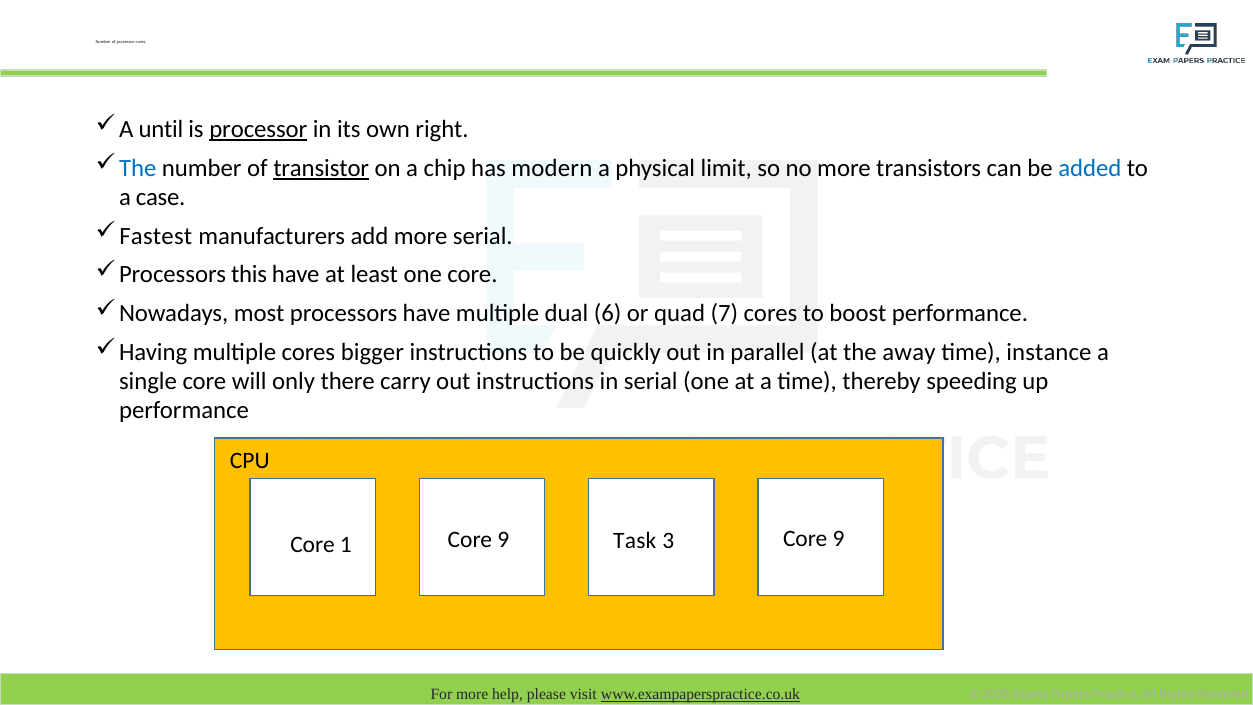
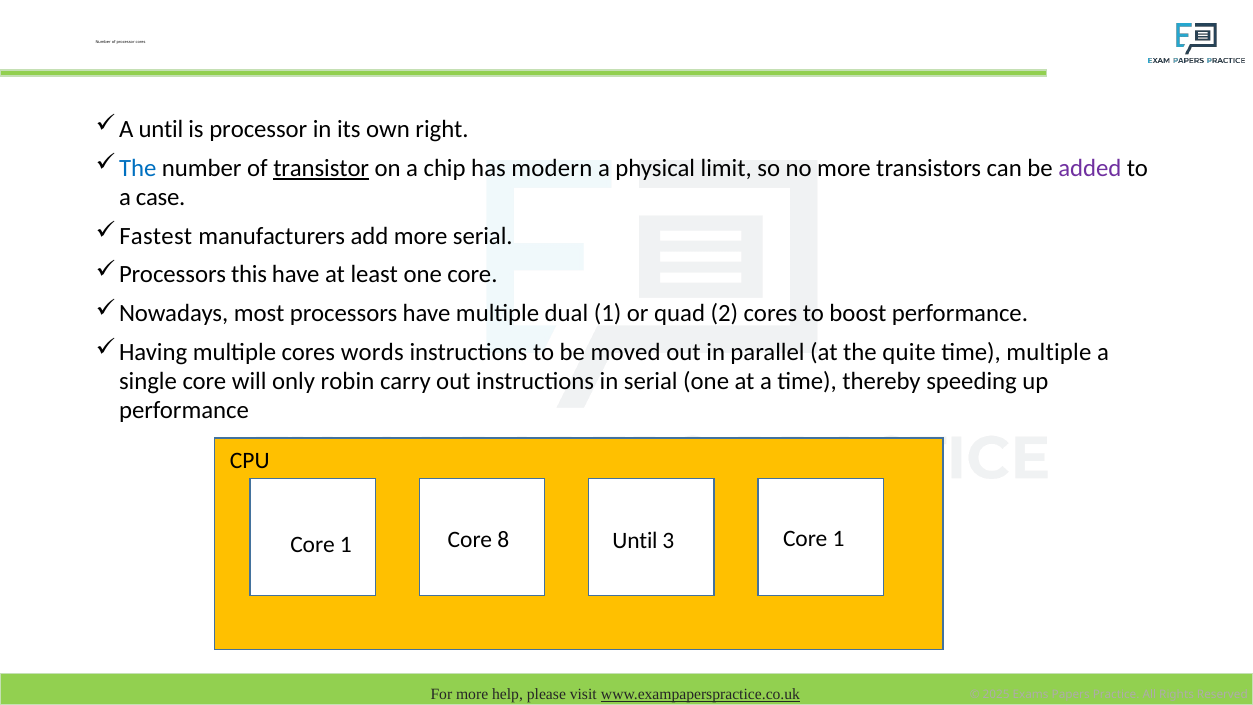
processor at (258, 129) underline: present -> none
added colour: blue -> purple
dual 6: 6 -> 1
7: 7 -> 2
bigger: bigger -> words
quickly: quickly -> moved
away: away -> quite
time instance: instance -> multiple
there: there -> robin
9 at (503, 540): 9 -> 8
1 Task: Task -> Until
3 Core 9: 9 -> 1
